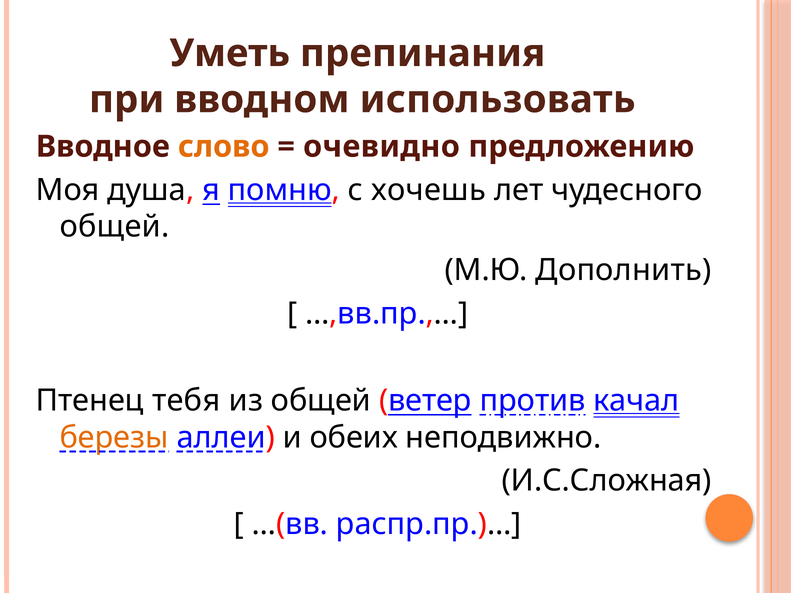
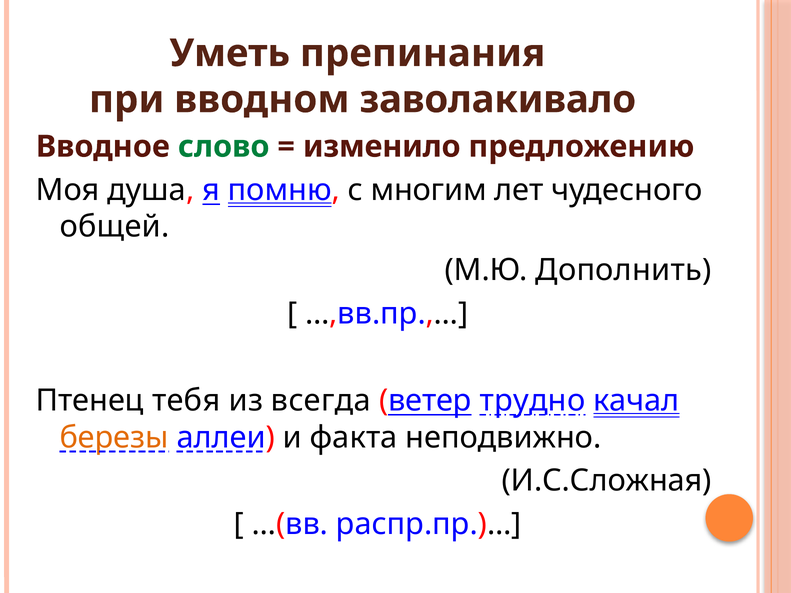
использовать: использовать -> заволакивало
слово colour: orange -> green
очевидно: очевидно -> изменило
хочешь: хочешь -> многим
из общей: общей -> всегда
против: против -> трудно
обеих: обеих -> факта
